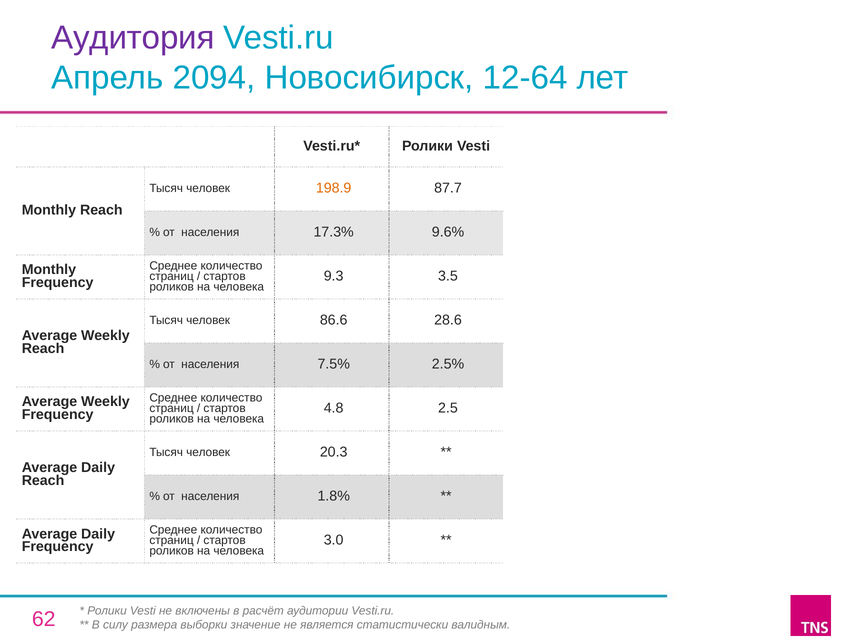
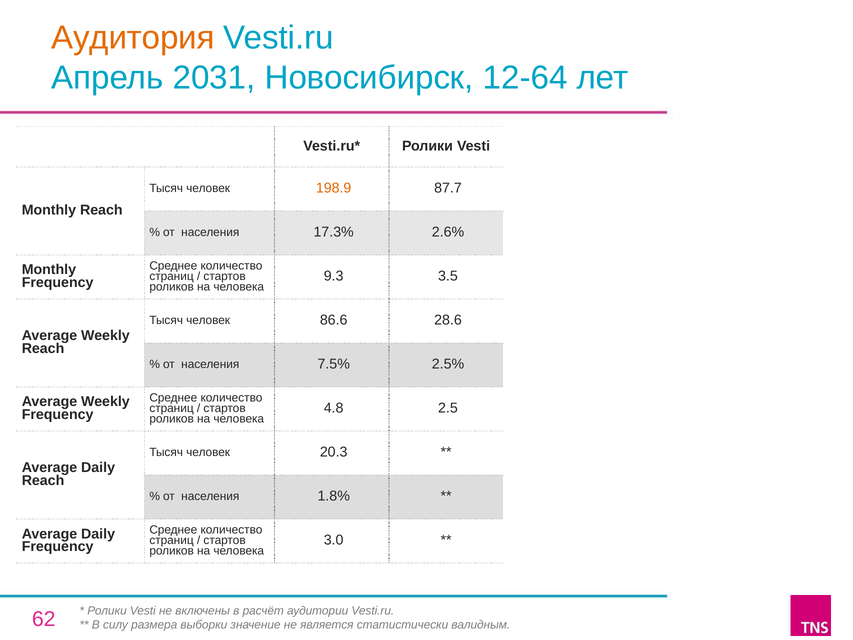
Аудитория colour: purple -> orange
2094: 2094 -> 2031
9.6%: 9.6% -> 2.6%
